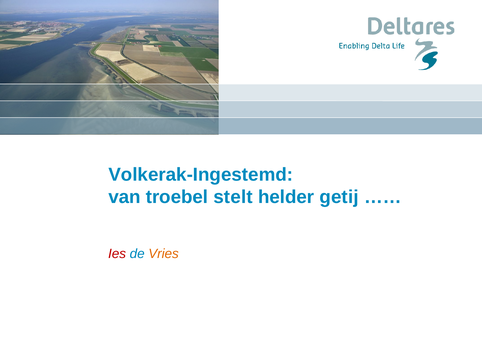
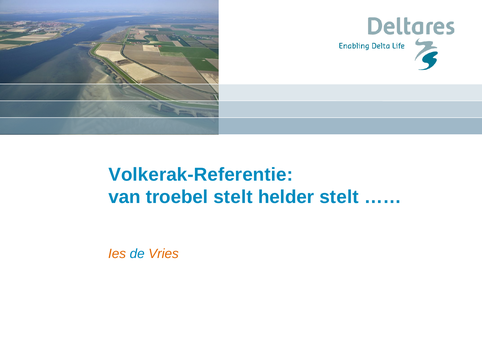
Volkerak-Ingestemd: Volkerak-Ingestemd -> Volkerak-Referentie
helder getij: getij -> stelt
Ies colour: red -> orange
